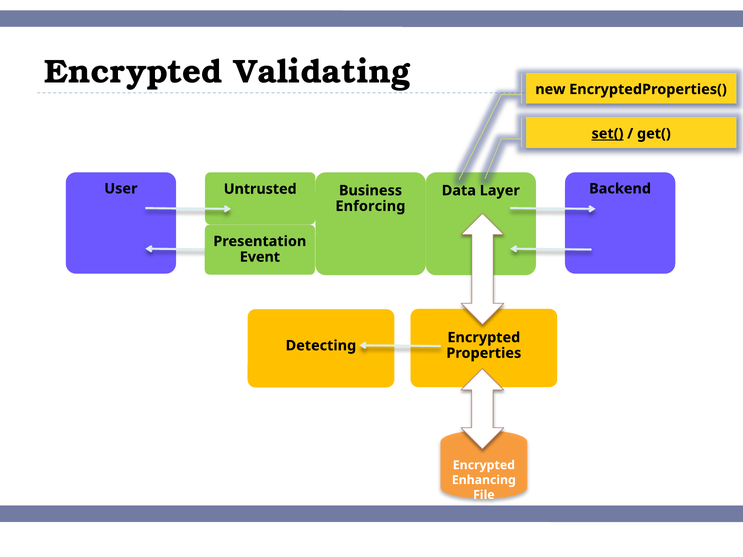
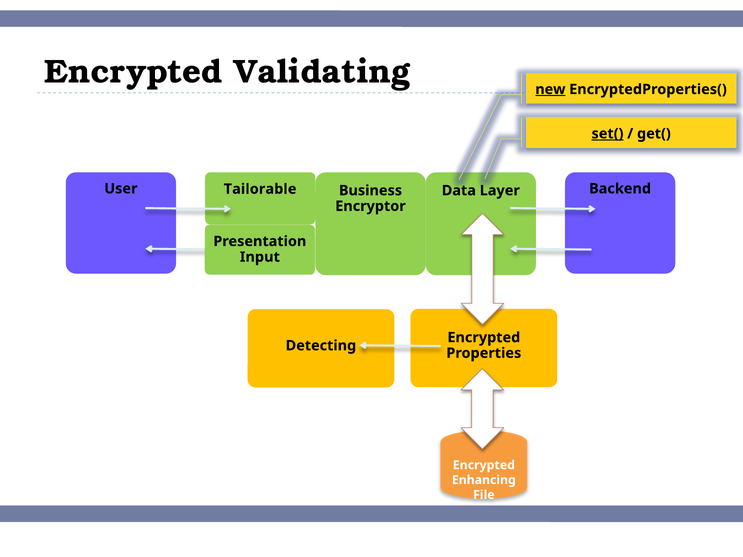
new underline: none -> present
Untrusted: Untrusted -> Tailorable
Enforcing: Enforcing -> Encryptor
Event: Event -> Input
